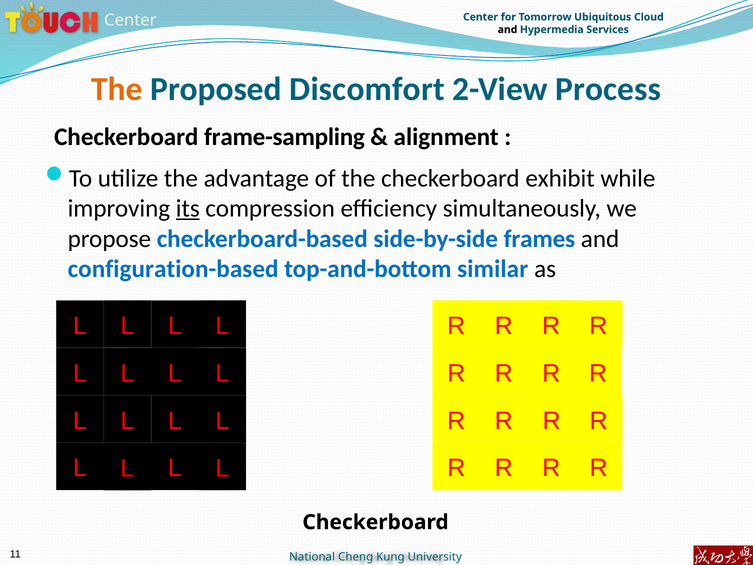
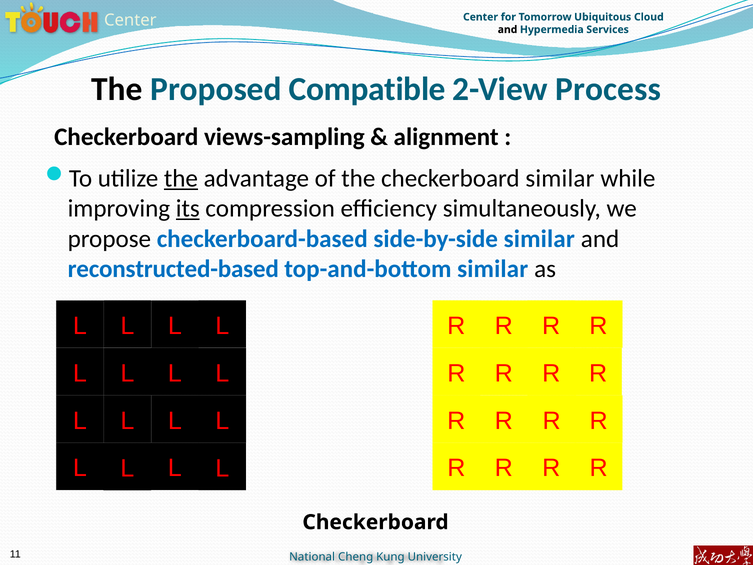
The at (117, 89) colour: orange -> black
Discomfort: Discomfort -> Compatible
frame-sampling: frame-sampling -> views-sampling
the at (181, 178) underline: none -> present
checkerboard exhibit: exhibit -> similar
side-by-side frames: frames -> similar
configuration-based: configuration-based -> reconstructed-based
